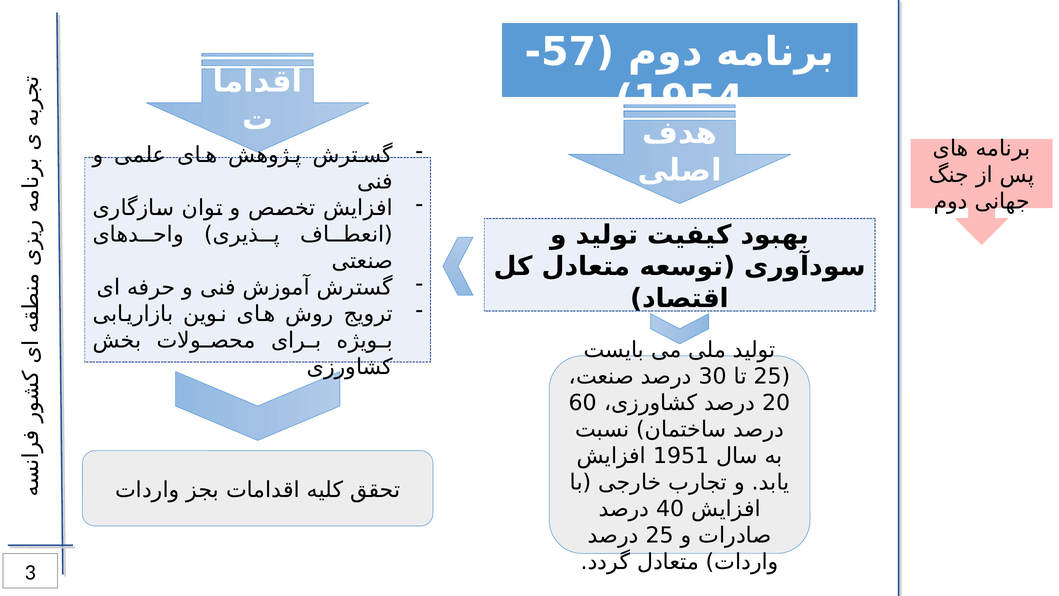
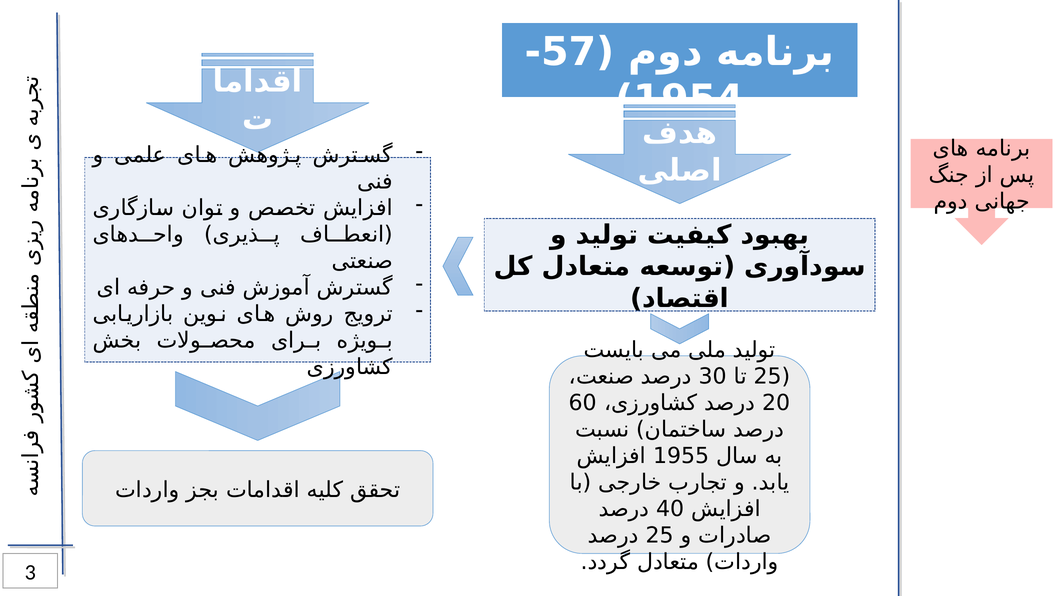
1951: 1951 -> 1955
